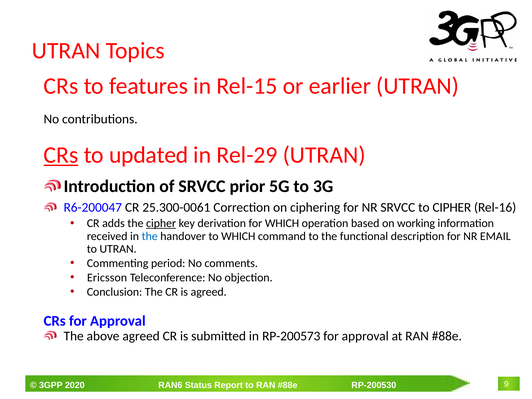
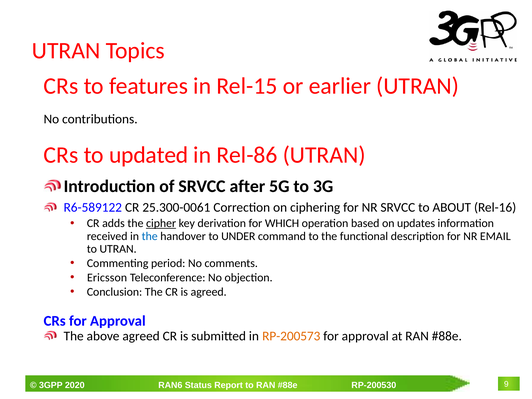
CRs at (61, 155) underline: present -> none
Rel-29: Rel-29 -> Rel-86
prior: prior -> after
R6-200047: R6-200047 -> R6-589122
to CIPHER: CIPHER -> ABOUT
working: working -> updates
to WHICH: WHICH -> UNDER
RP-200573 colour: black -> orange
